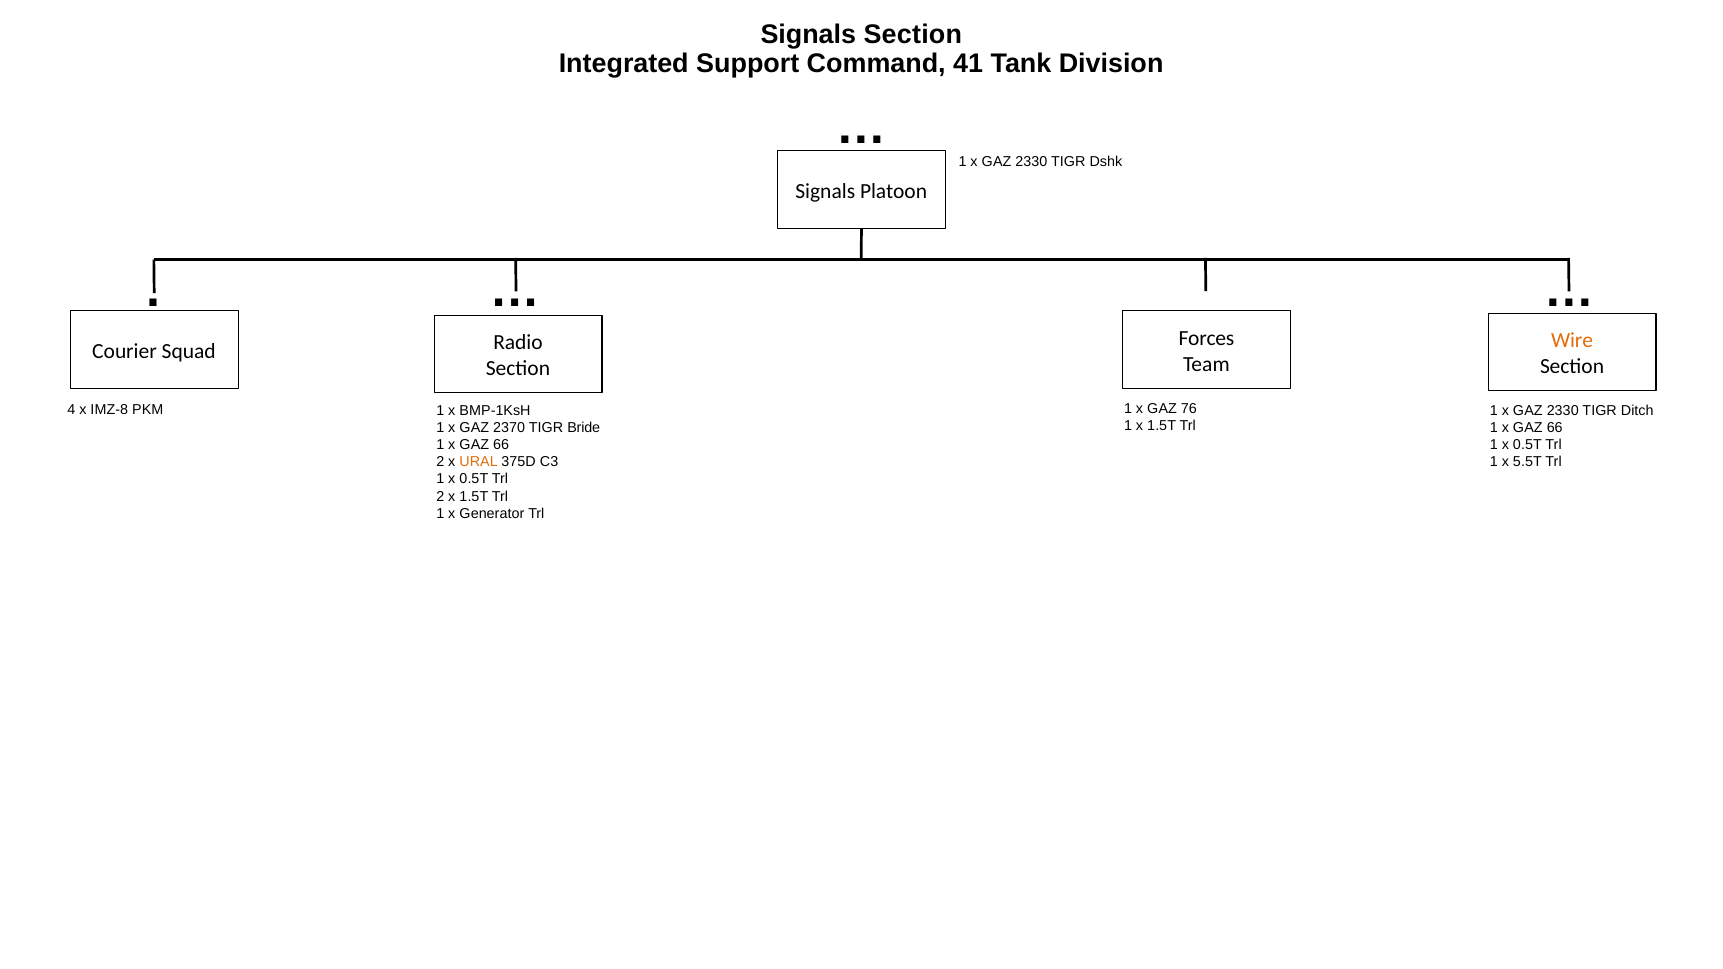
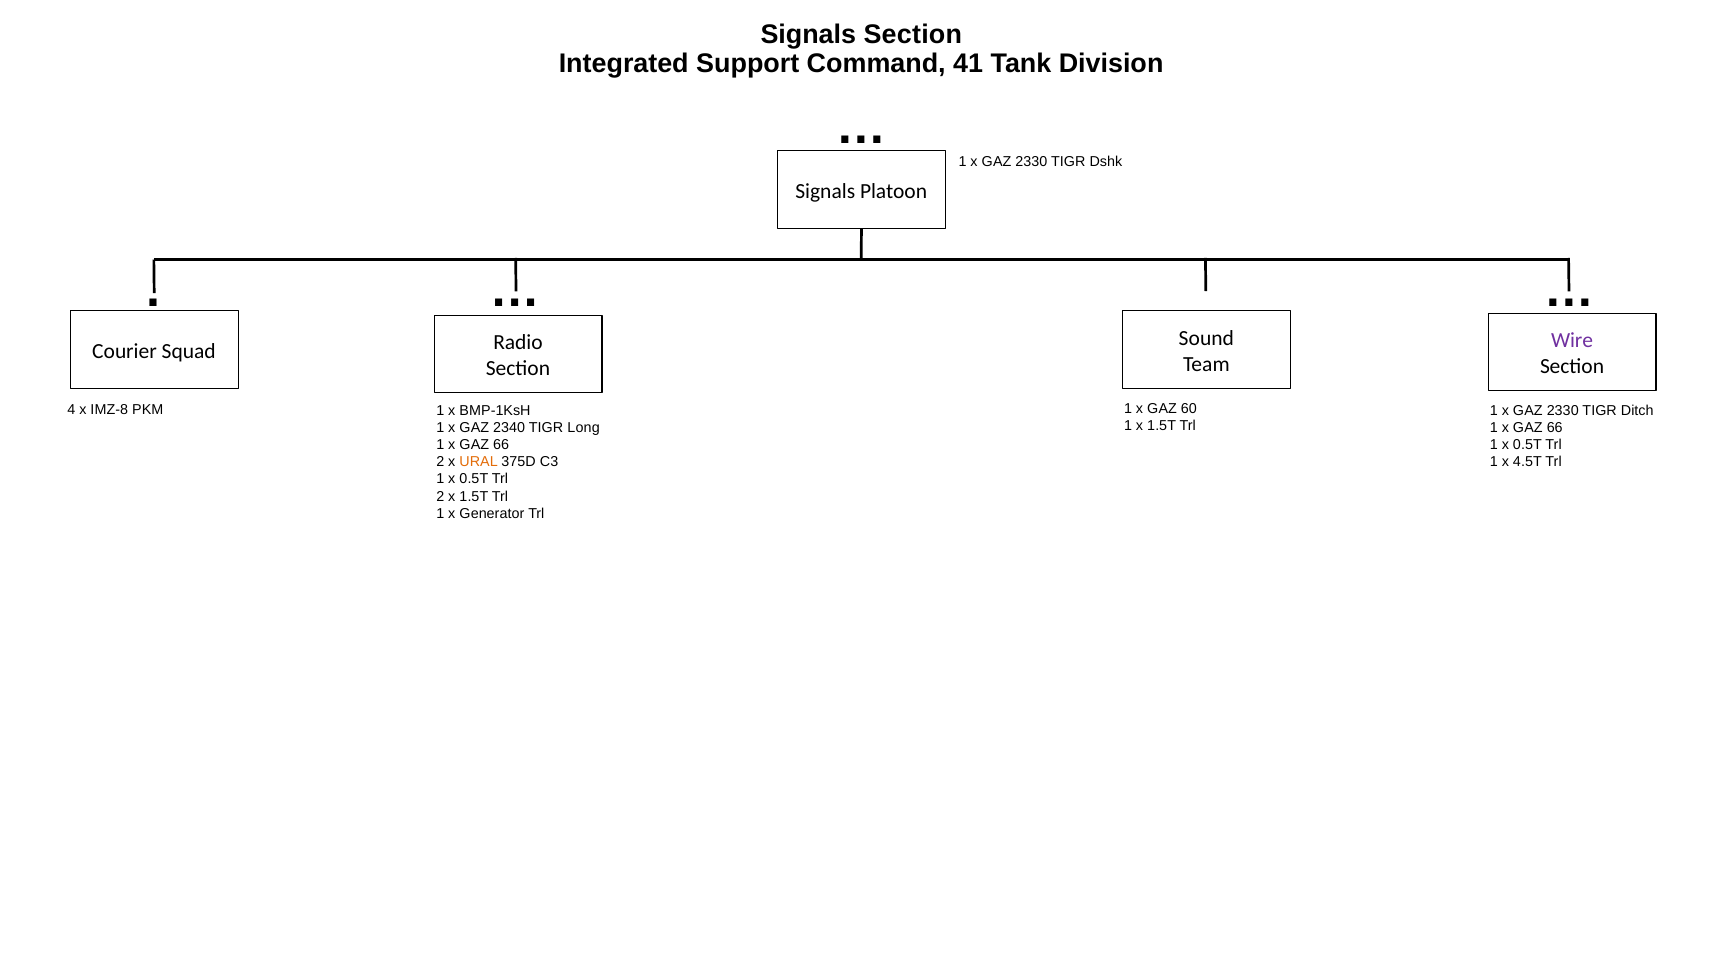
Forces: Forces -> Sound
Wire colour: orange -> purple
76: 76 -> 60
2370: 2370 -> 2340
Bride: Bride -> Long
5.5T: 5.5T -> 4.5T
